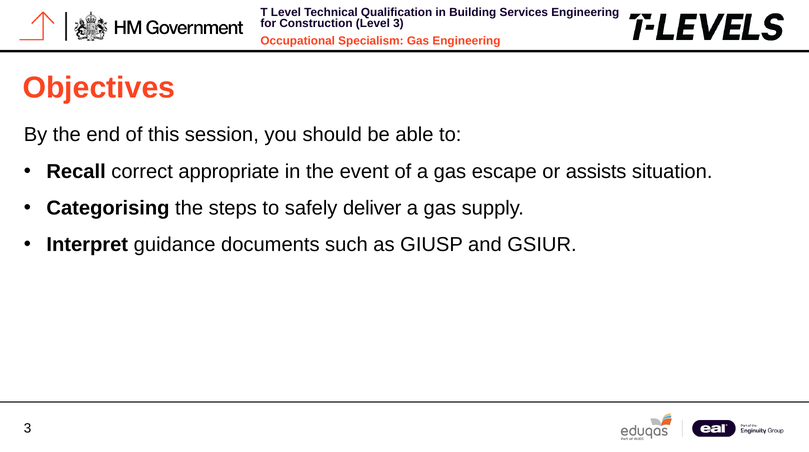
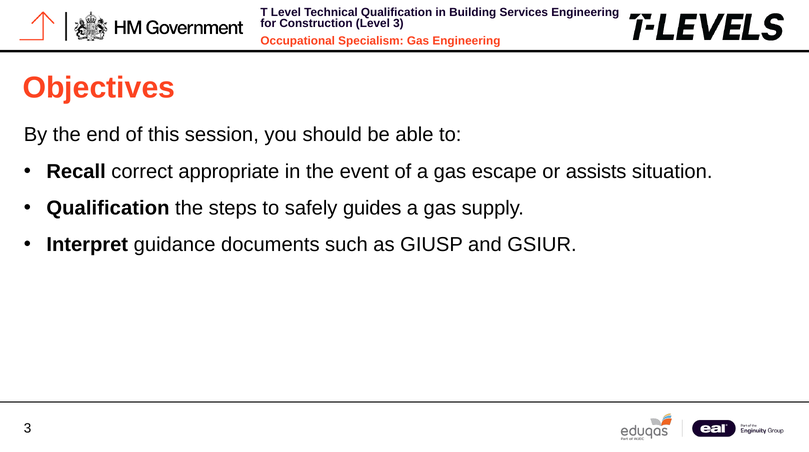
Categorising at (108, 208): Categorising -> Qualification
deliver: deliver -> guides
